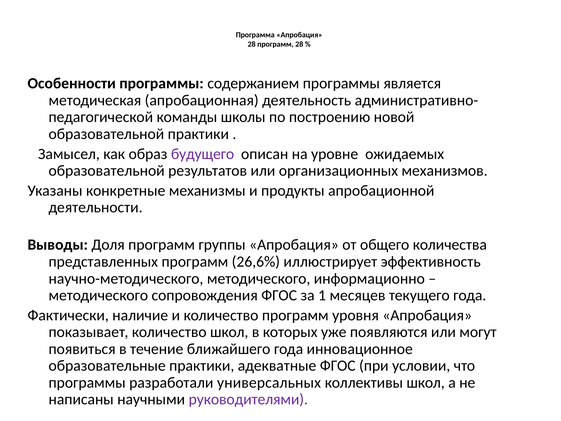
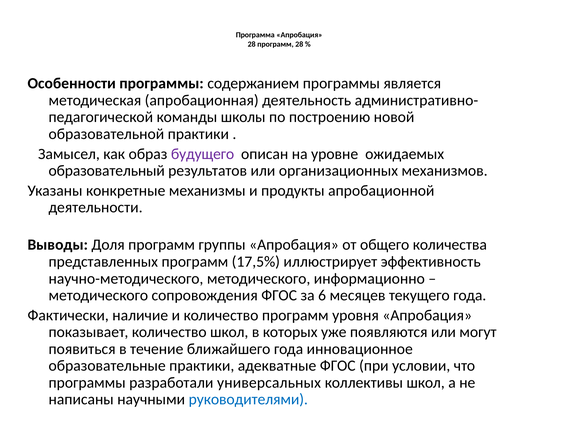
образовательной at (107, 171): образовательной -> образовательный
26,6%: 26,6% -> 17,5%
1: 1 -> 6
руководителями colour: purple -> blue
